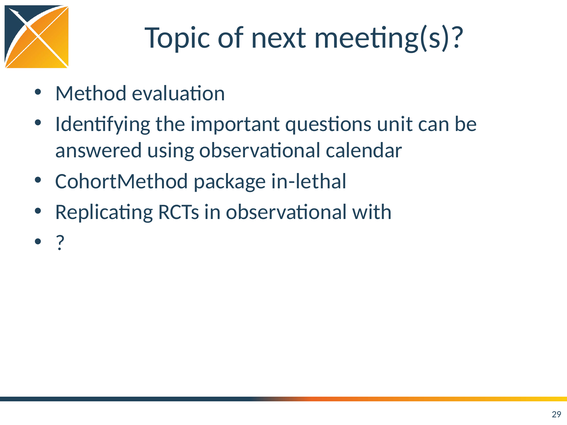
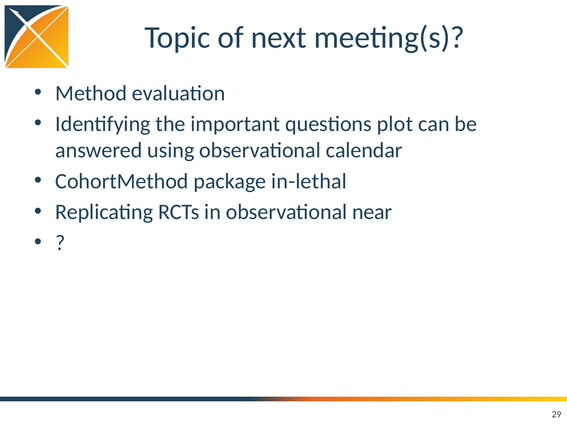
unit: unit -> plot
with: with -> near
